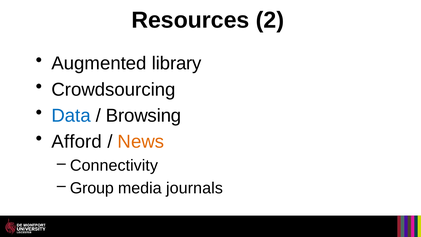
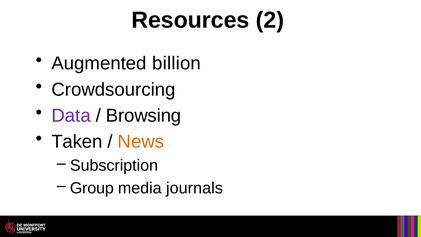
library: library -> billion
Data colour: blue -> purple
Afford: Afford -> Taken
Connectivity: Connectivity -> Subscription
